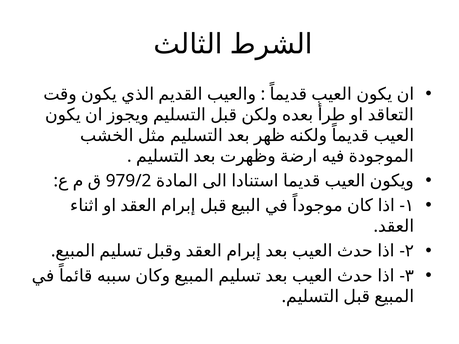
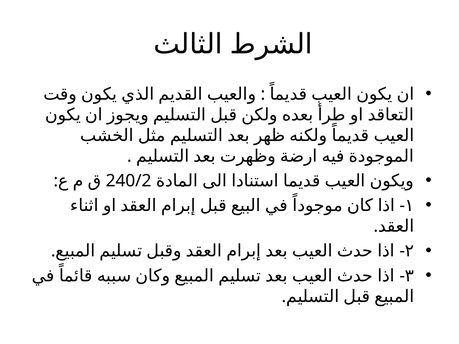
979/2: 979/2 -> 240/2
